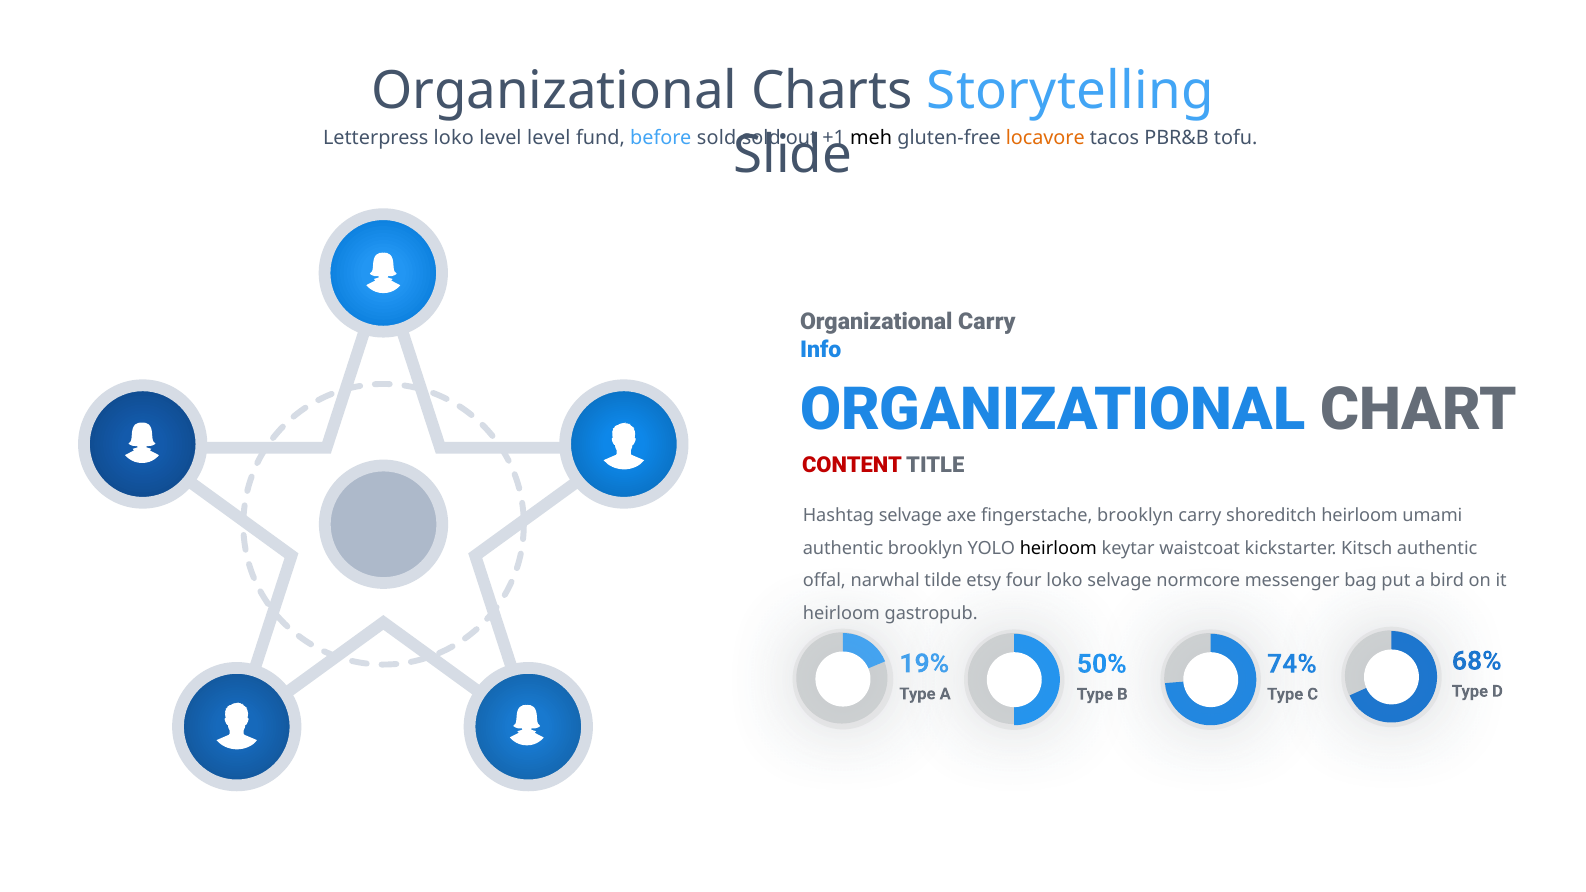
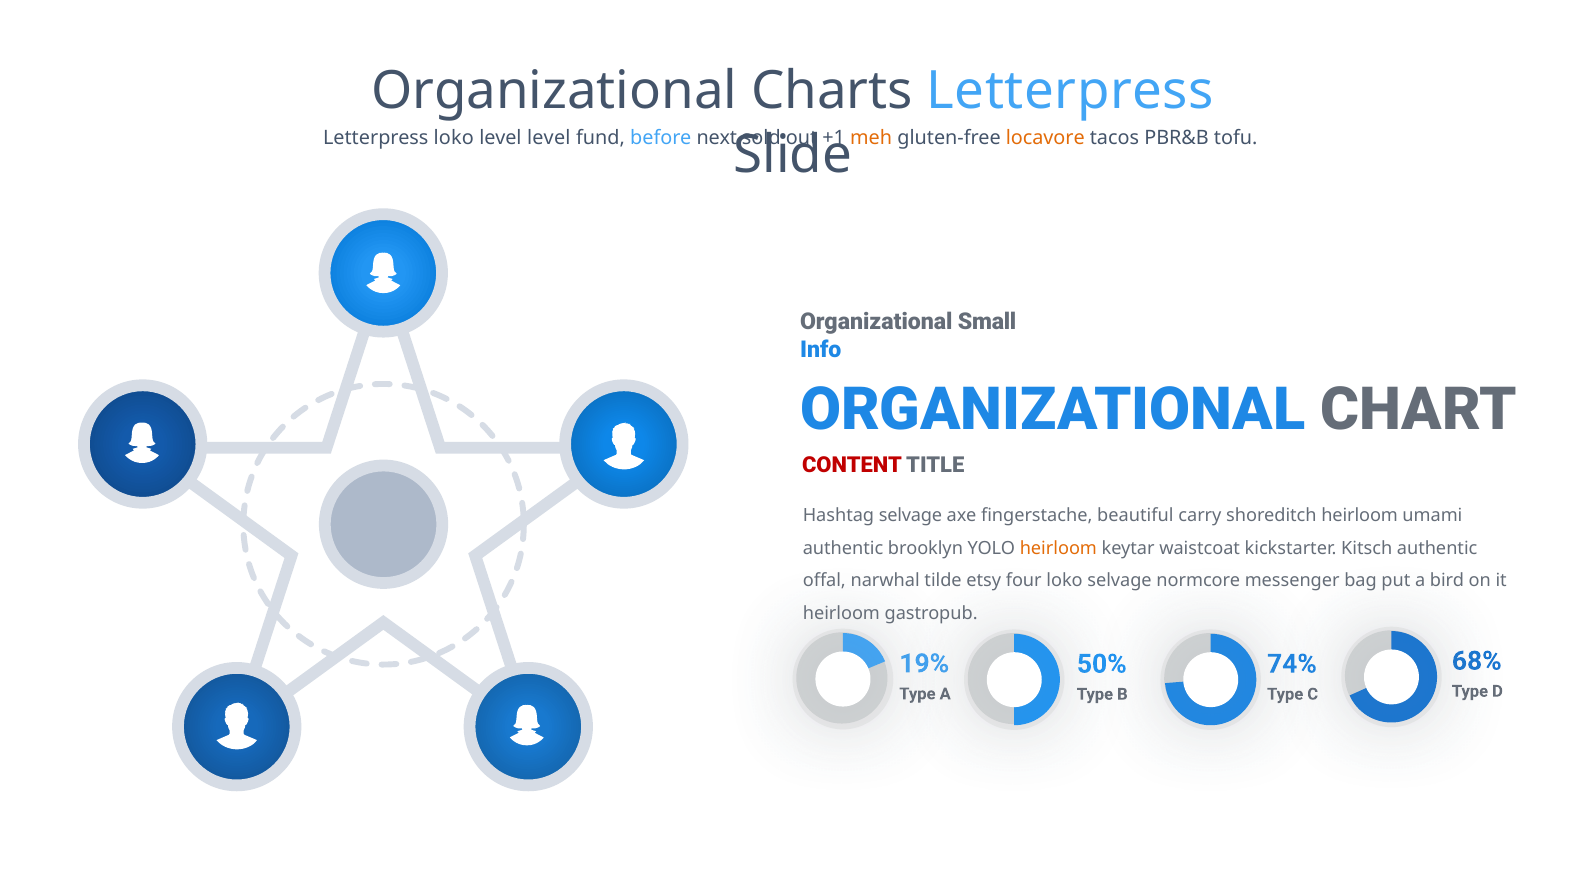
Charts Storytelling: Storytelling -> Letterpress
before sold: sold -> next
meh colour: black -> orange
Organizational Carry: Carry -> Small
fingerstache brooklyn: brooklyn -> beautiful
heirloom at (1058, 548) colour: black -> orange
